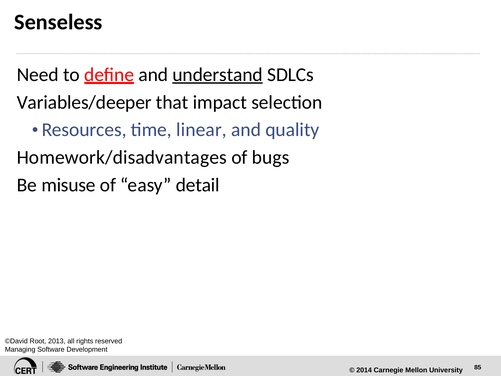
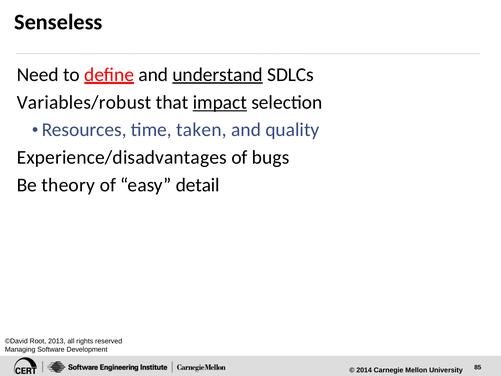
Variables/deeper: Variables/deeper -> Variables/robust
impact underline: none -> present
linear: linear -> taken
Homework/disadvantages: Homework/disadvantages -> Experience/disadvantages
misuse: misuse -> theory
